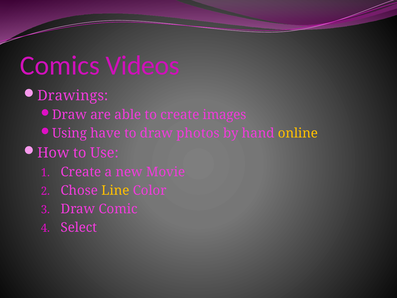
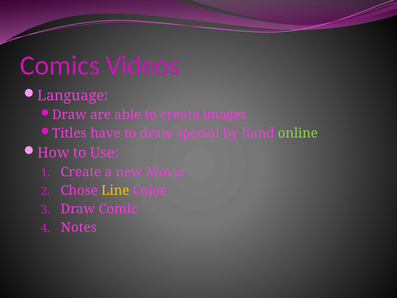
Drawings: Drawings -> Language
Using: Using -> Titles
photos: photos -> special
online colour: yellow -> light green
Select: Select -> Notes
